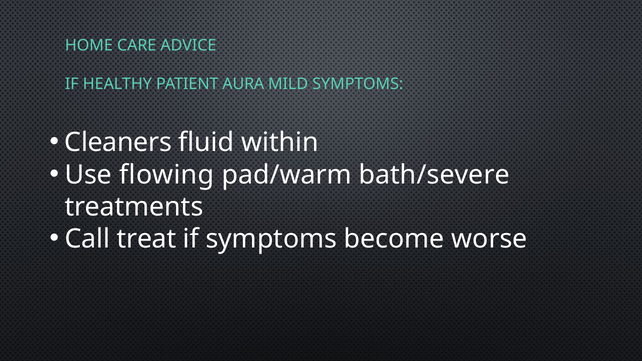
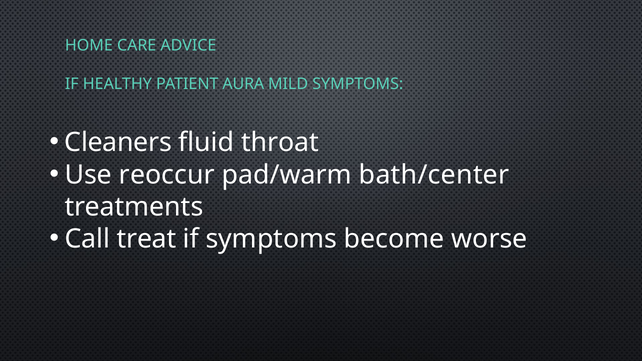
within: within -> throat
flowing: flowing -> reoccur
bath/severe: bath/severe -> bath/center
